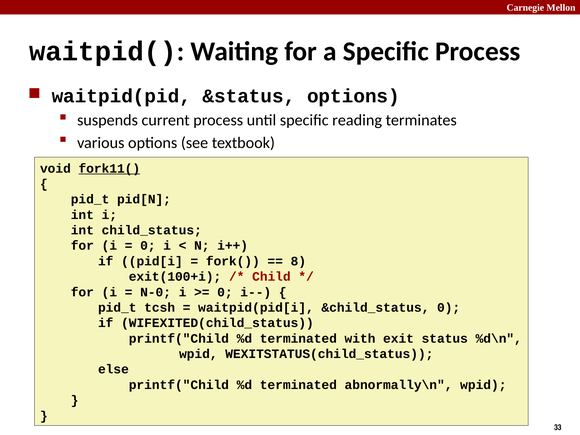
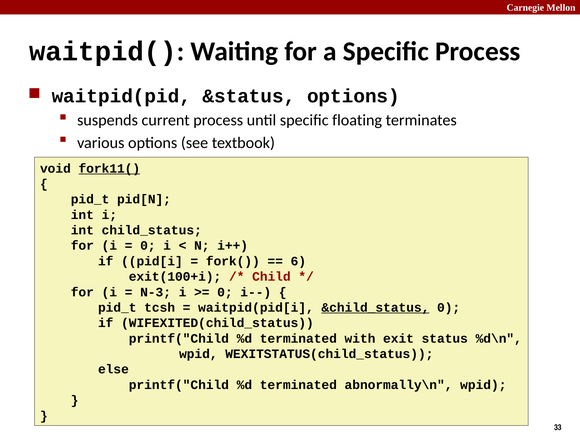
reading: reading -> floating
8: 8 -> 6
N-0: N-0 -> N-3
&child_status underline: none -> present
